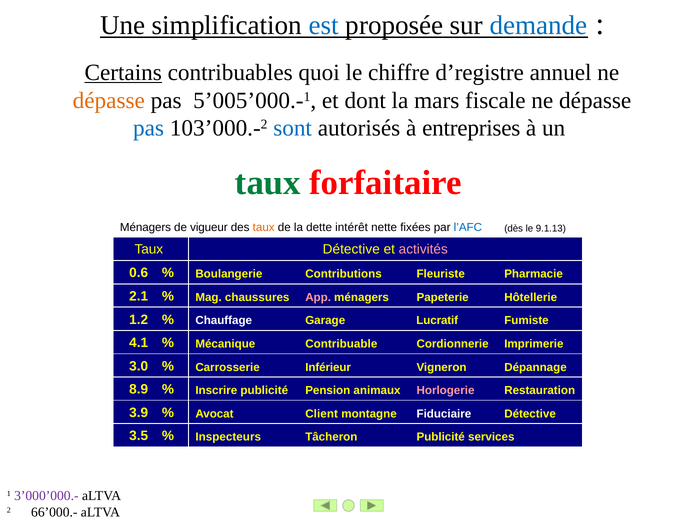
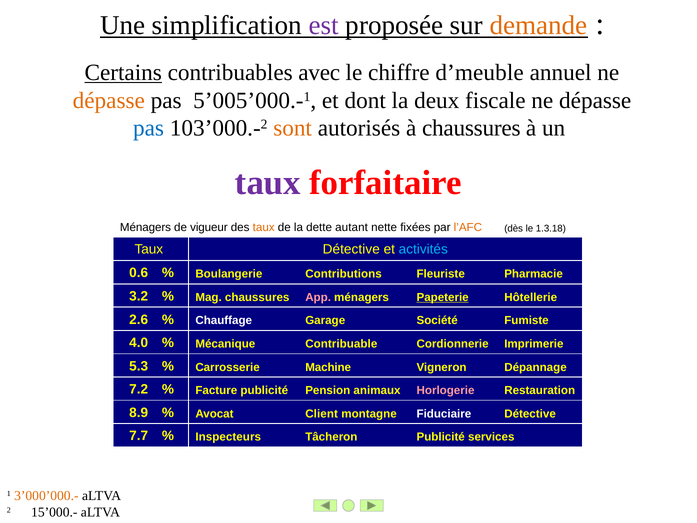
est colour: blue -> purple
demande colour: blue -> orange
quoi: quoi -> avec
d’registre: d’registre -> d’meuble
mars: mars -> deux
sont colour: blue -> orange
à entreprises: entreprises -> chaussures
taux at (268, 182) colour: green -> purple
intérêt: intérêt -> autant
l’AFC colour: blue -> orange
9.1.13: 9.1.13 -> 1.3.18
activités colour: pink -> light blue
2.1: 2.1 -> 3.2
Papeterie underline: none -> present
1.2: 1.2 -> 2.6
Lucratif: Lucratif -> Société
4.1: 4.1 -> 4.0
3.0: 3.0 -> 5.3
Inférieur: Inférieur -> Machine
8.9: 8.9 -> 7.2
Inscrire: Inscrire -> Facture
3.9: 3.9 -> 8.9
3.5: 3.5 -> 7.7
3’000’000.- colour: purple -> orange
66’000.-: 66’000.- -> 15’000.-
